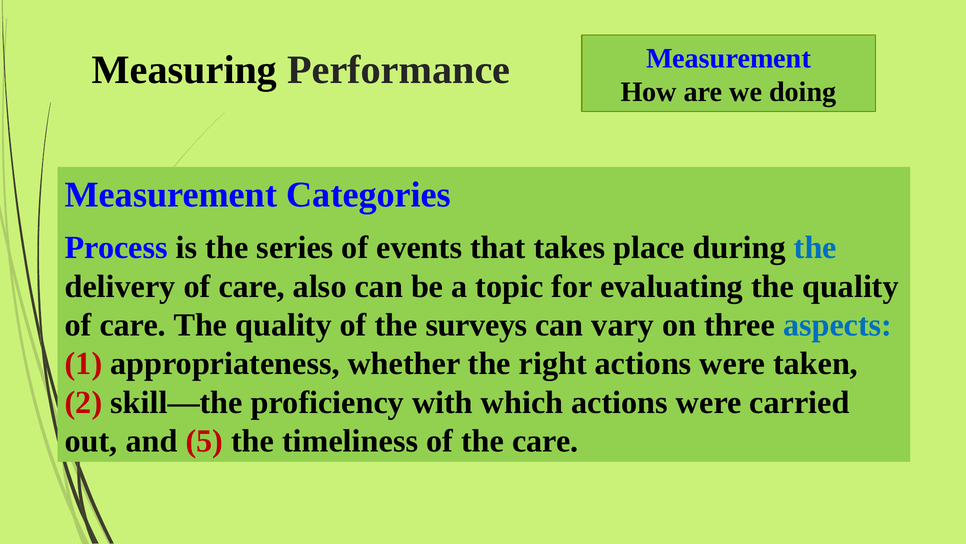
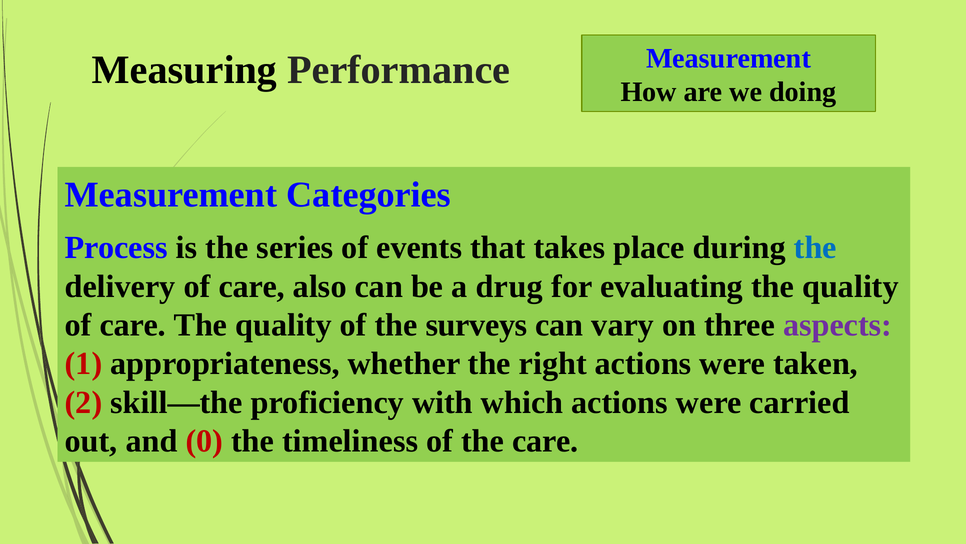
topic: topic -> drug
aspects colour: blue -> purple
5: 5 -> 0
